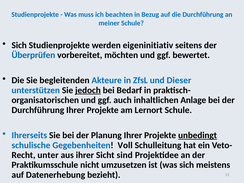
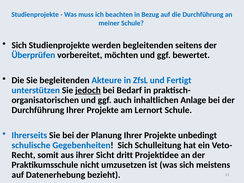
werden eigeninitiativ: eigeninitiativ -> begleitenden
Dieser: Dieser -> Fertigt
unbedingt underline: present -> none
Gegebenheiten Voll: Voll -> Sich
unter: unter -> somit
sind: sind -> dritt
